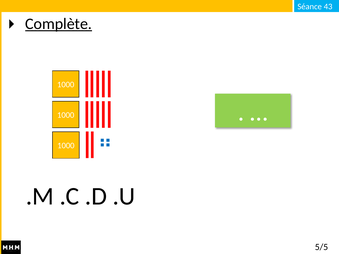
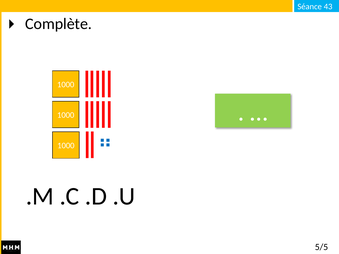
Complète underline: present -> none
